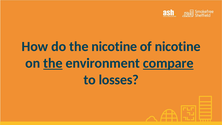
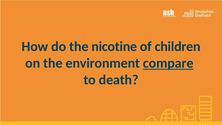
of nicotine: nicotine -> children
the at (53, 63) underline: present -> none
losses: losses -> death
